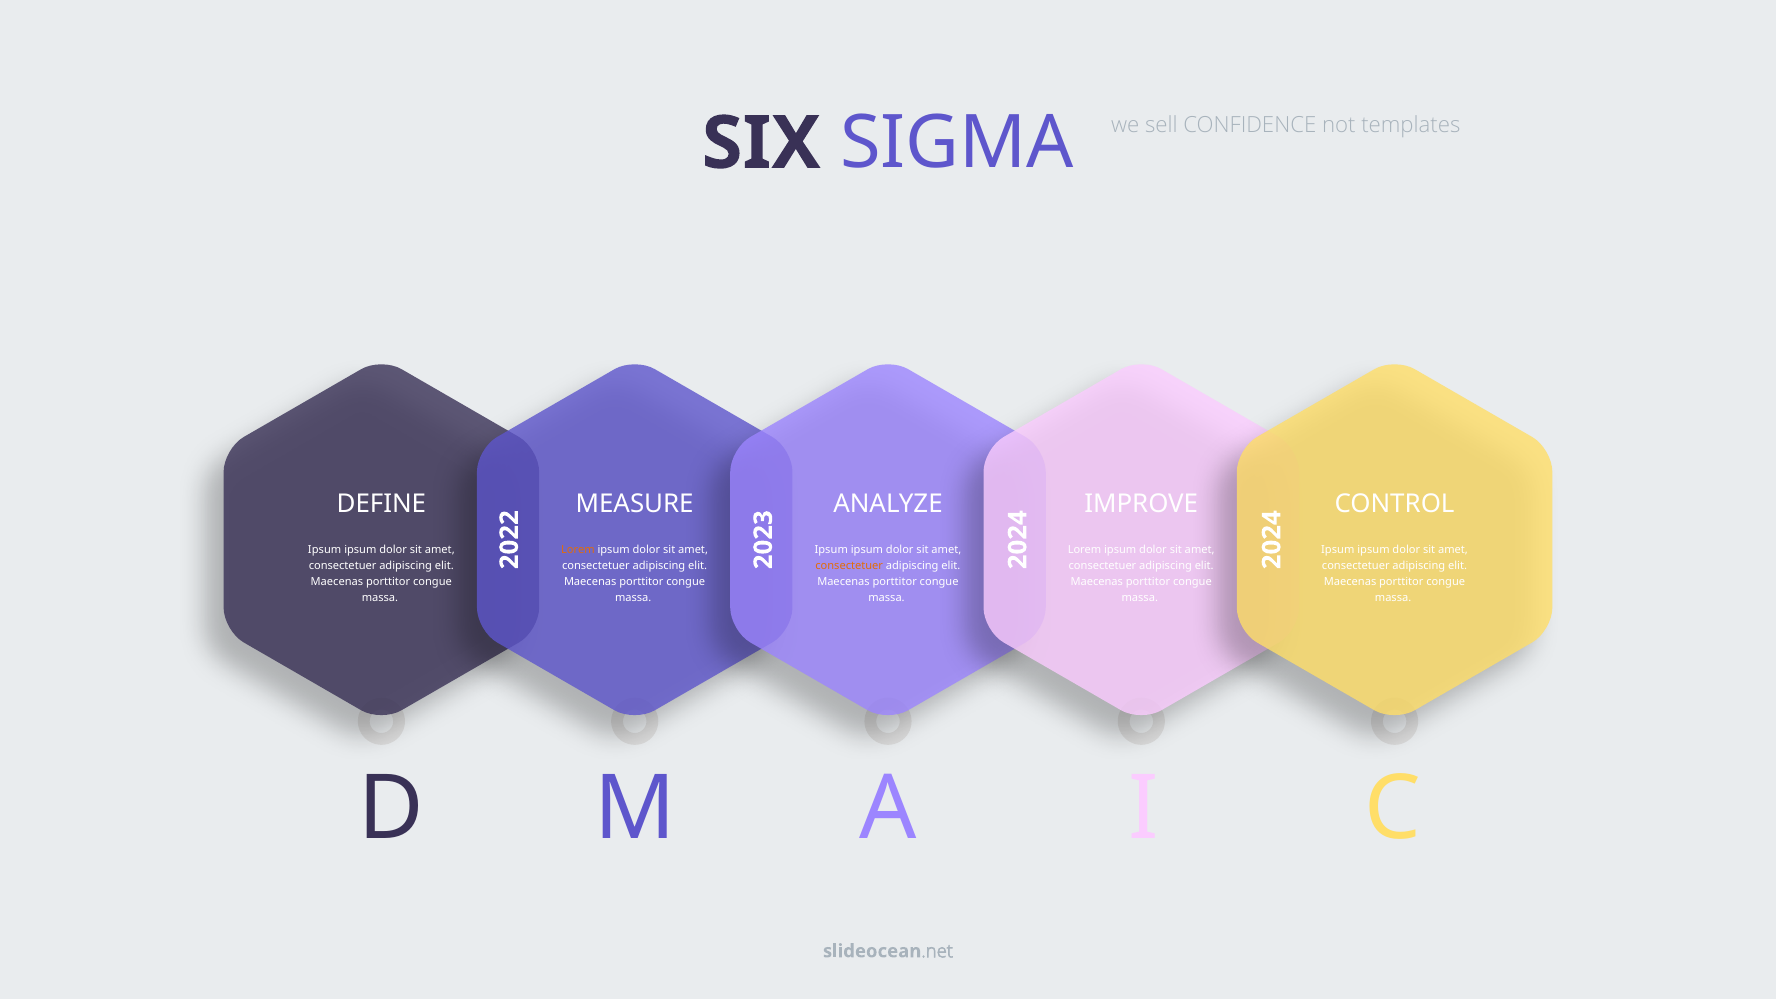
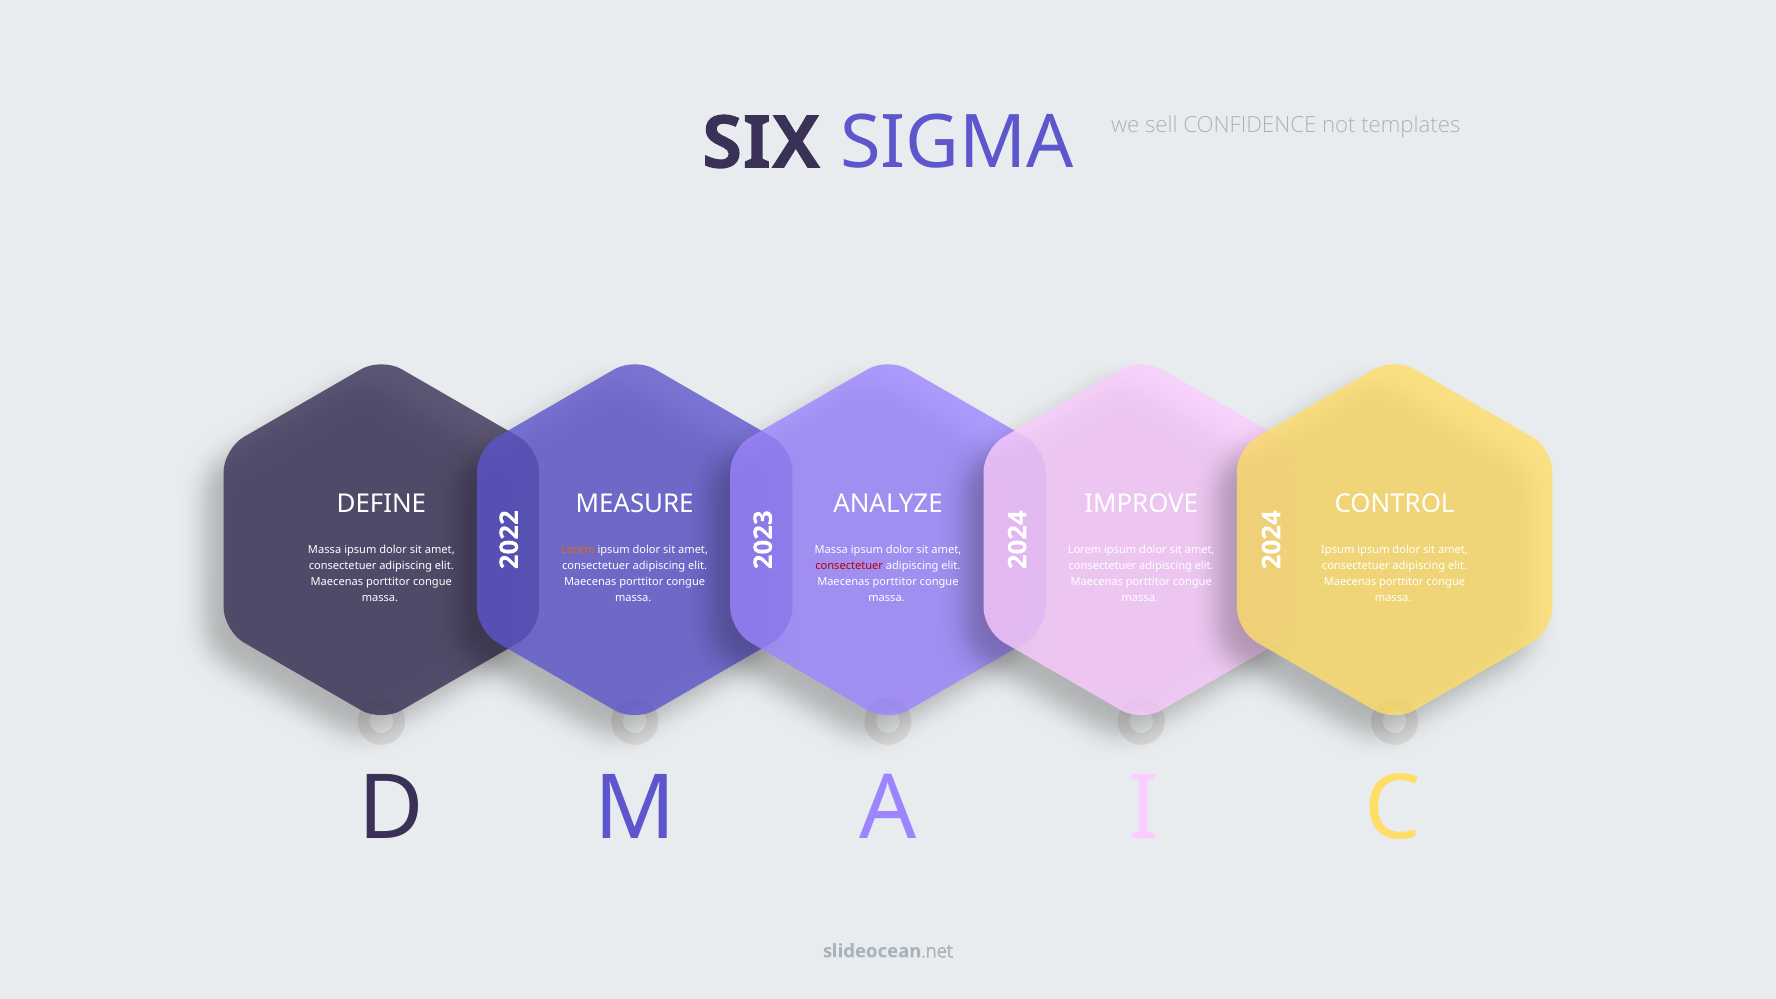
Ipsum at (325, 549): Ipsum -> Massa
Ipsum at (831, 549): Ipsum -> Massa
consectetuer at (849, 565) colour: orange -> red
